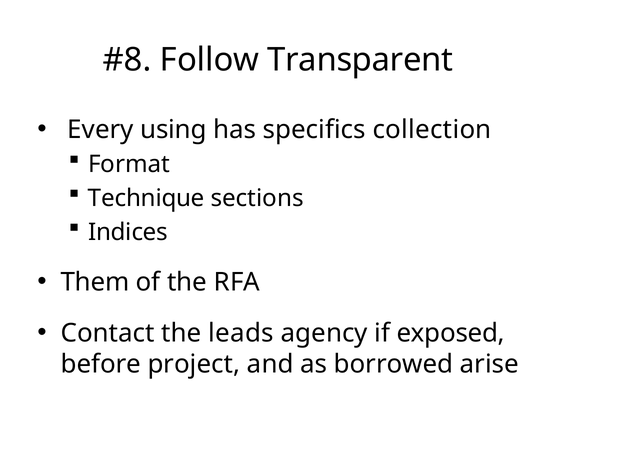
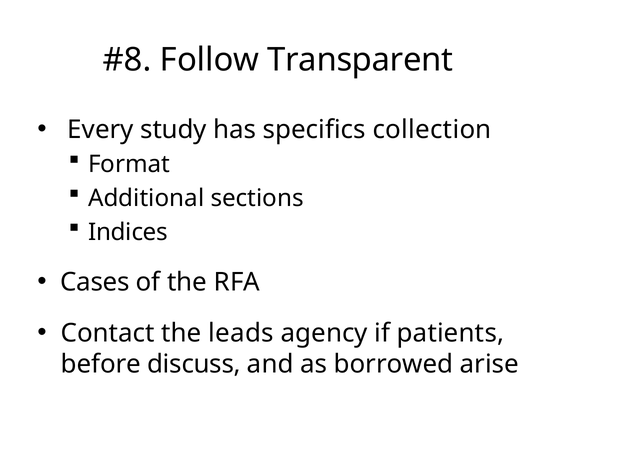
using: using -> study
Technique: Technique -> Additional
Them: Them -> Cases
exposed: exposed -> patients
project: project -> discuss
